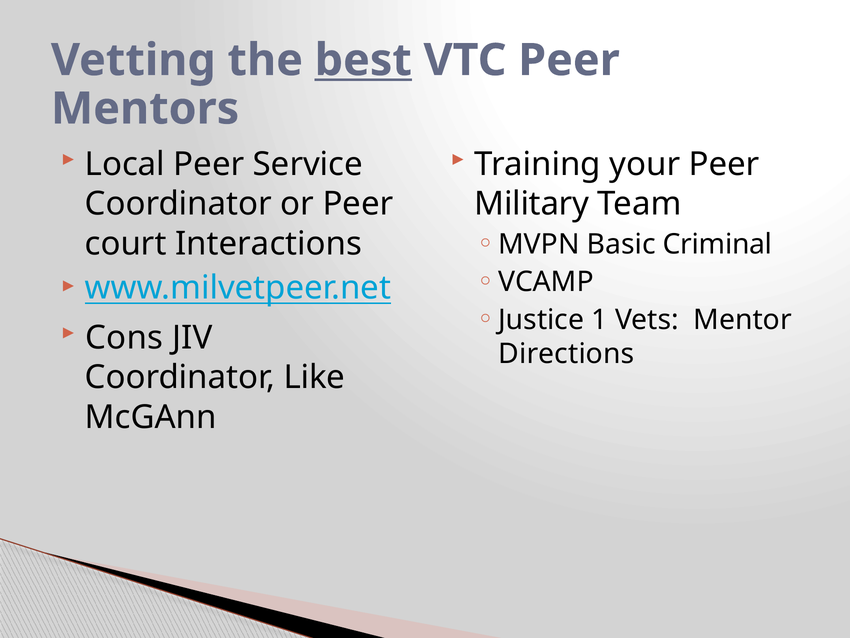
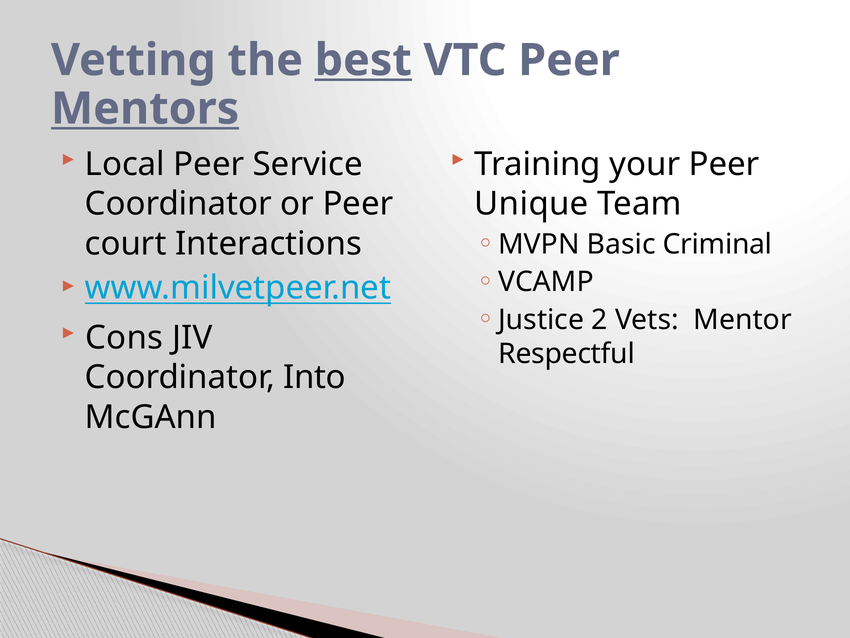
Mentors underline: none -> present
Military: Military -> Unique
1: 1 -> 2
Directions: Directions -> Respectful
Like: Like -> Into
